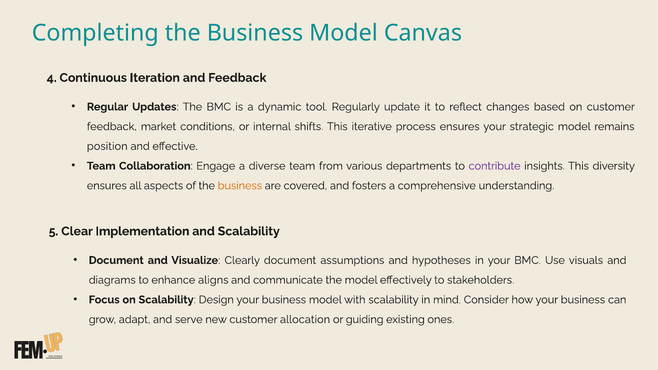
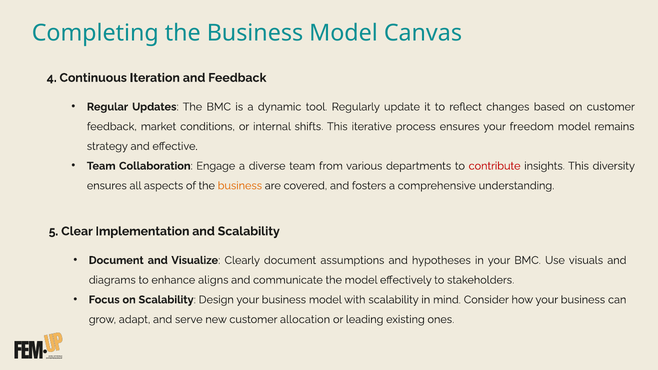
strategic: strategic -> freedom
position: position -> strategy
contribute colour: purple -> red
guiding: guiding -> leading
